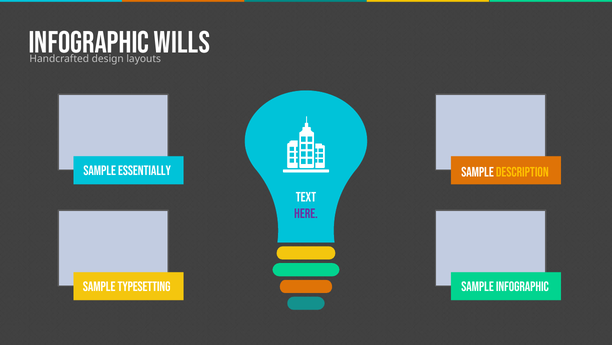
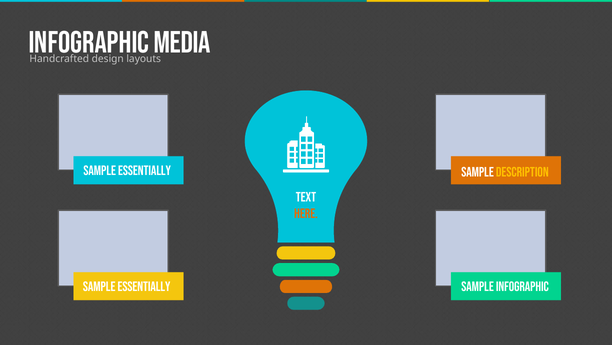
WILLS: WILLS -> MEDIA
HERE colour: purple -> orange
TYPESETTING at (144, 286): TYPESETTING -> ESSENTIALLY
